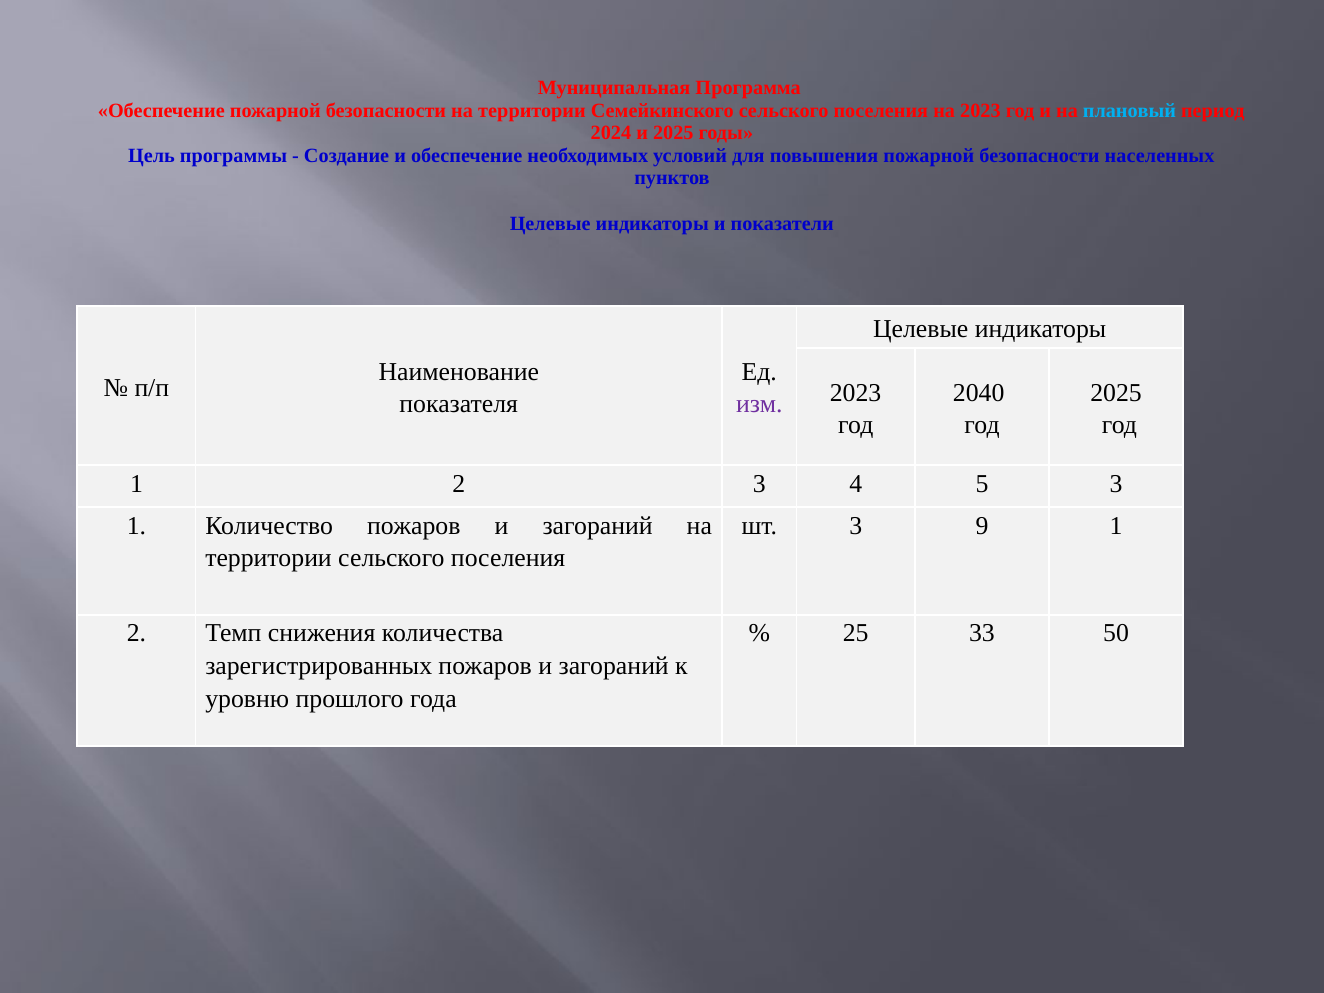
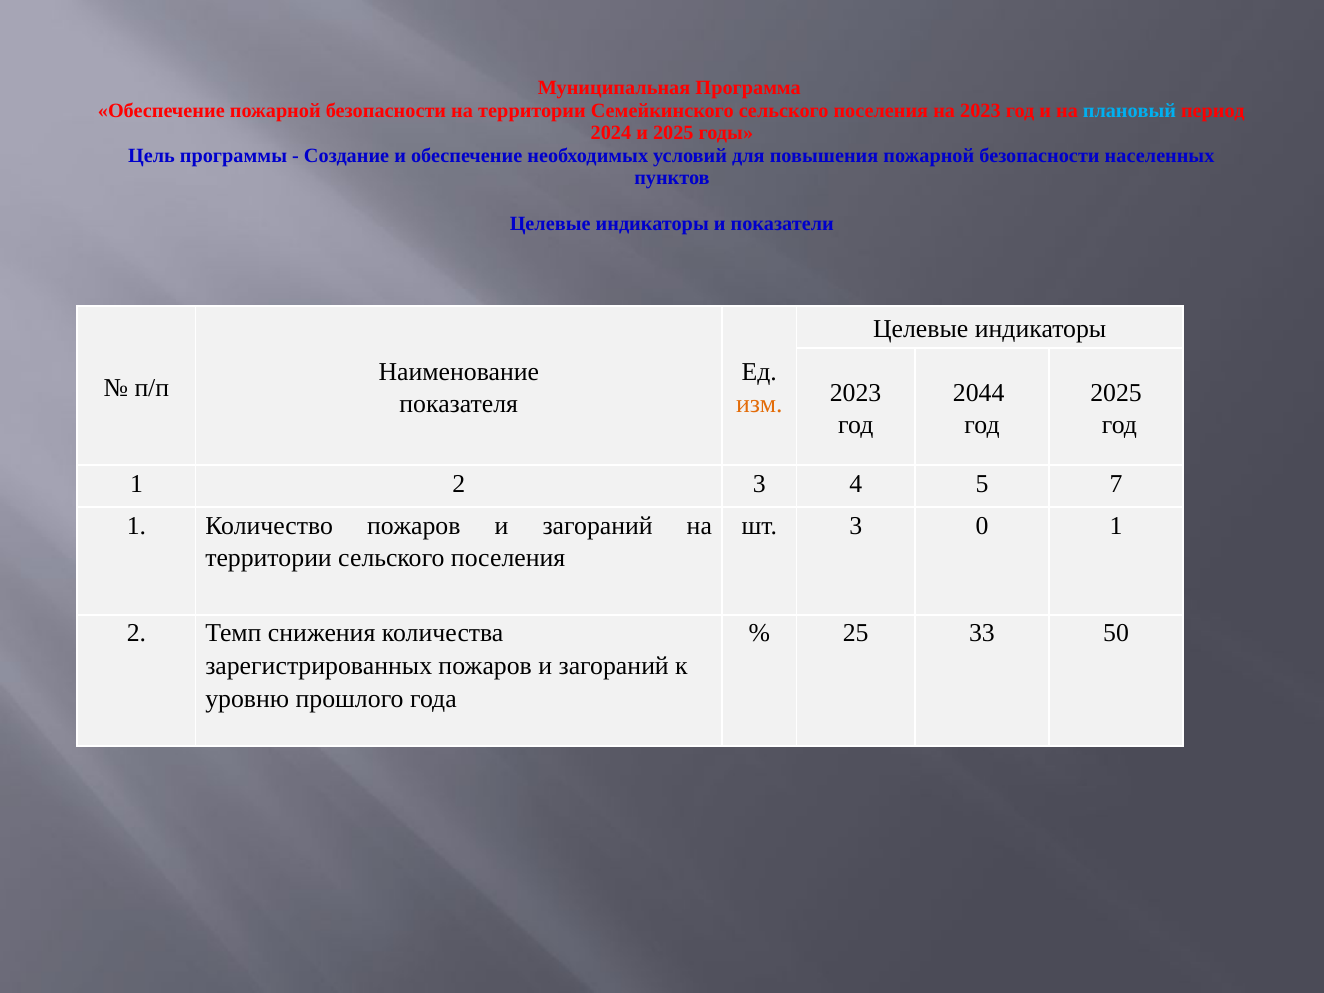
2040: 2040 -> 2044
изм colour: purple -> orange
5 3: 3 -> 7
9: 9 -> 0
